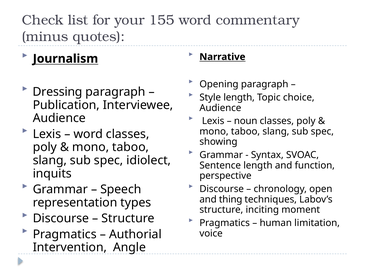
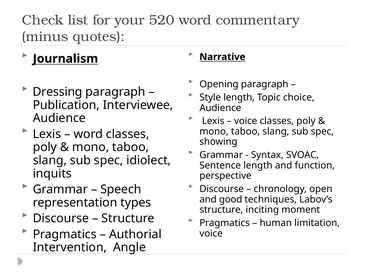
155: 155 -> 520
noun at (246, 121): noun -> voice
thing: thing -> good
